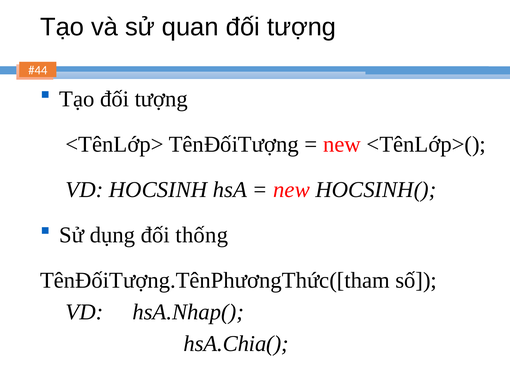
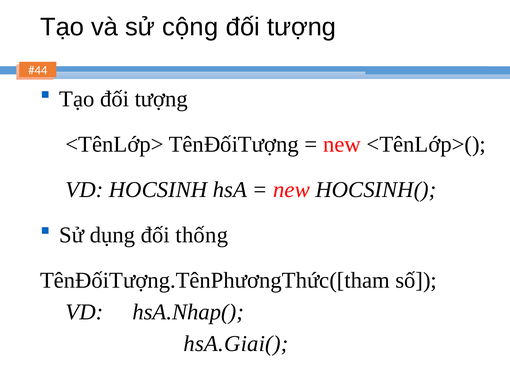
quan: quan -> cộng
hsA.Chia(: hsA.Chia( -> hsA.Giai(
